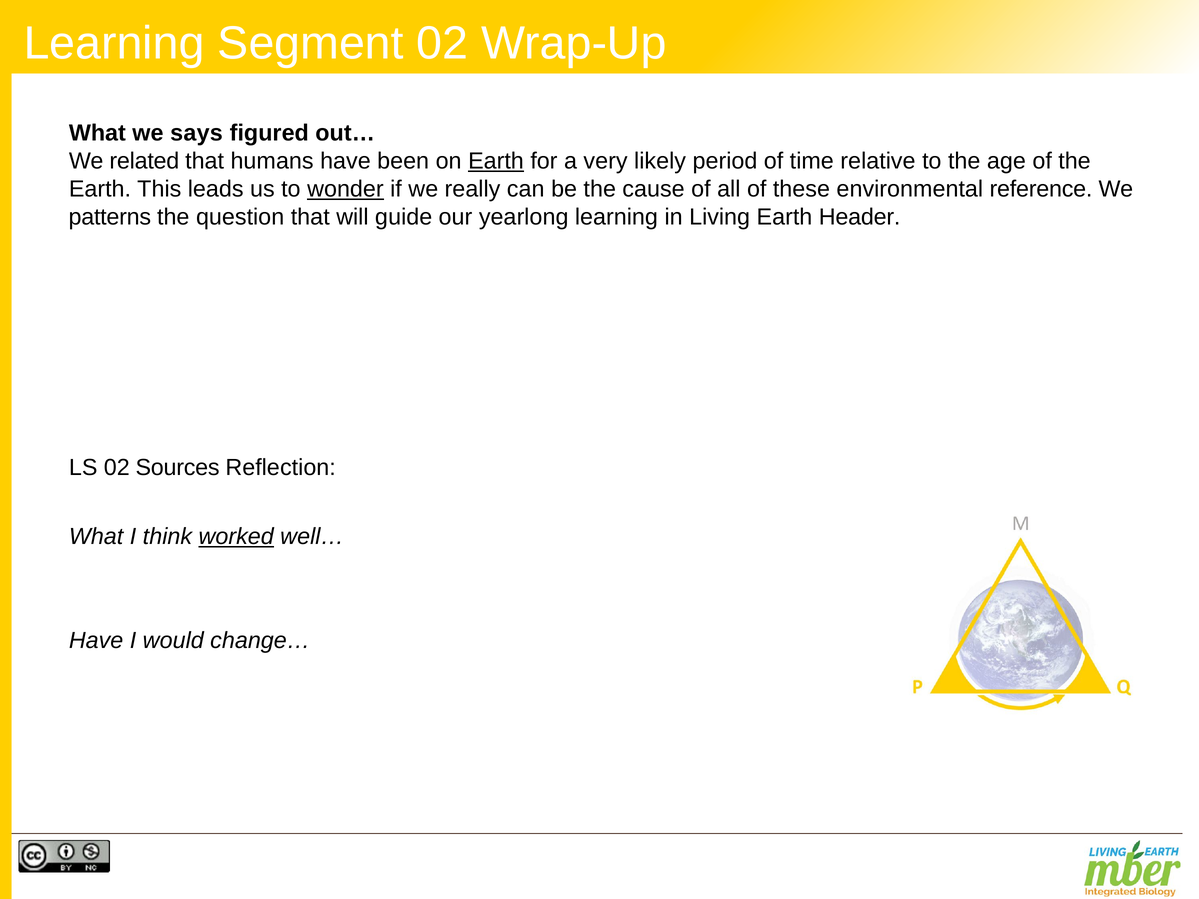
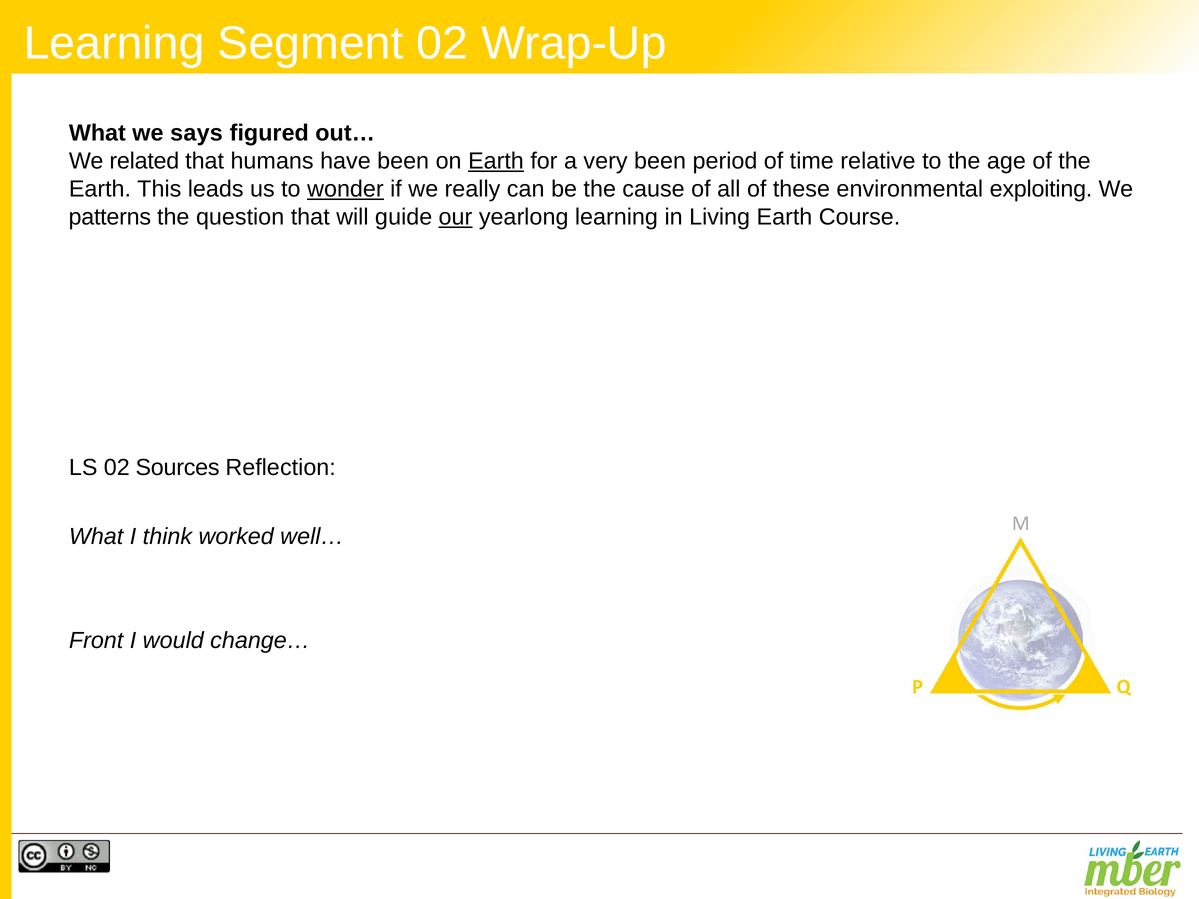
very likely: likely -> been
reference: reference -> exploiting
our underline: none -> present
Header: Header -> Course
worked underline: present -> none
Have at (96, 641): Have -> Front
